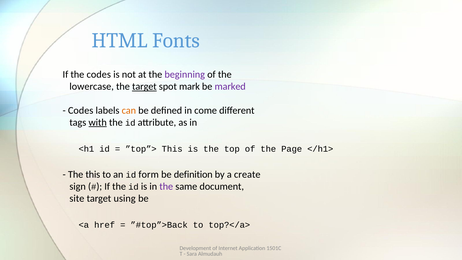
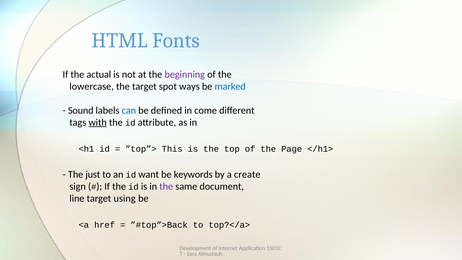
the codes: codes -> actual
target at (144, 87) underline: present -> none
mark: mark -> ways
marked colour: purple -> blue
Codes at (81, 110): Codes -> Sound
can colour: orange -> blue
The this: this -> just
form: form -> want
definition: definition -> keywords
site: site -> line
